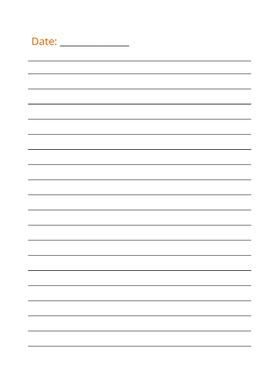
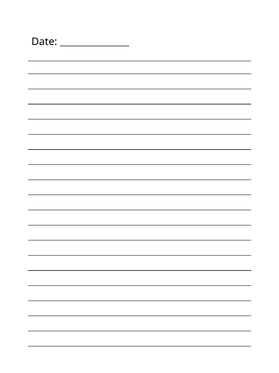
Date colour: orange -> black
